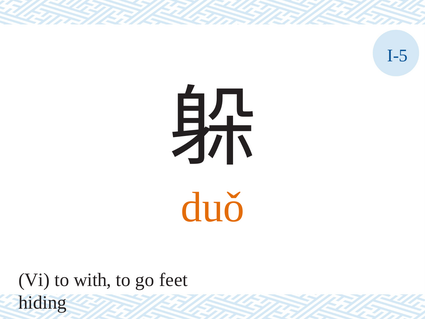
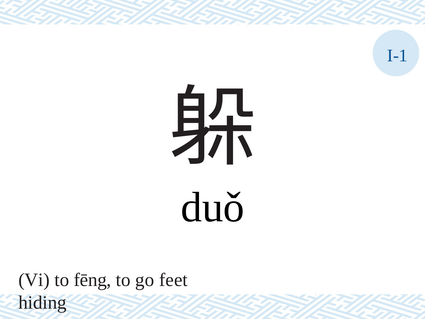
I-5: I-5 -> I-1
duǒ colour: orange -> black
with: with -> fēng
